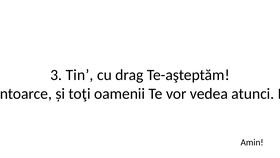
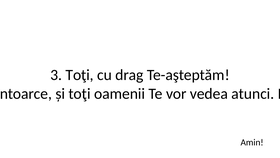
3 Tinʼ: Tinʼ -> Toţi
